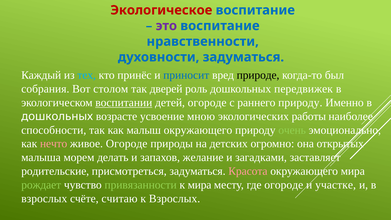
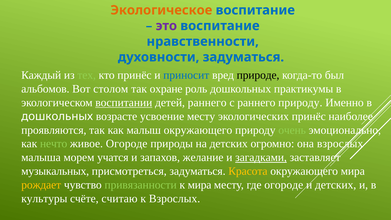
Экологическое colour: red -> orange
тех colour: light blue -> light green
собрания: собрания -> альбомов
дверей: дверей -> охране
передвижек: передвижек -> практикумы
детей огороде: огороде -> раннего
усвоение мною: мною -> месту
экологических работы: работы -> принёс
способности: способности -> проявляются
нечто colour: pink -> light green
она открытых: открытых -> взрослых
делать: делать -> учатся
загадками underline: none -> present
родительские: родительские -> музыкальных
Красота colour: pink -> yellow
рождает colour: light green -> yellow
и участке: участке -> детских
взрослых at (44, 198): взрослых -> культуры
